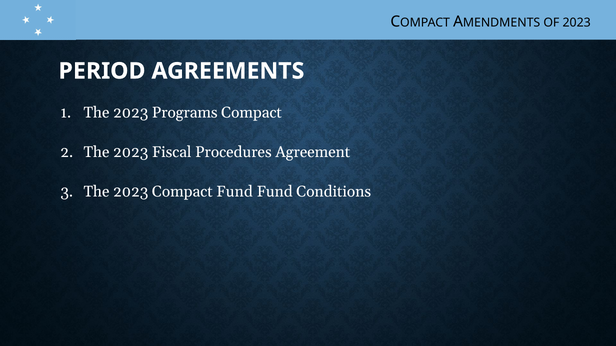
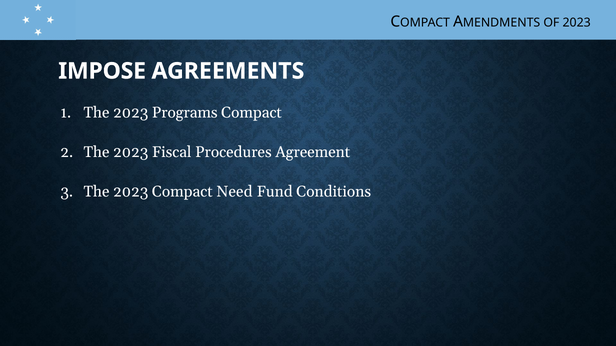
PERIOD: PERIOD -> IMPOSE
Compact Fund: Fund -> Need
